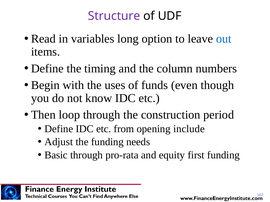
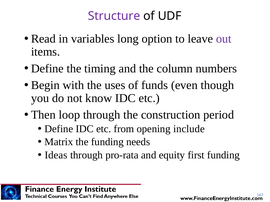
out colour: blue -> purple
Adjust: Adjust -> Matrix
Basic: Basic -> Ideas
